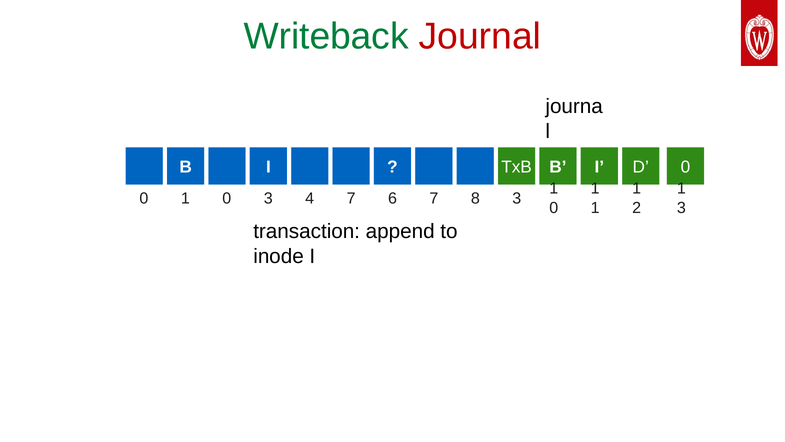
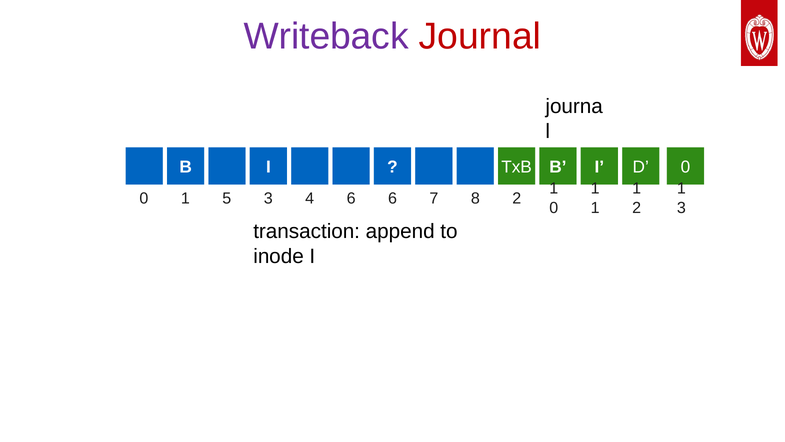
Writeback colour: green -> purple
0 at (227, 198): 0 -> 5
0 7: 7 -> 6
8 3: 3 -> 2
